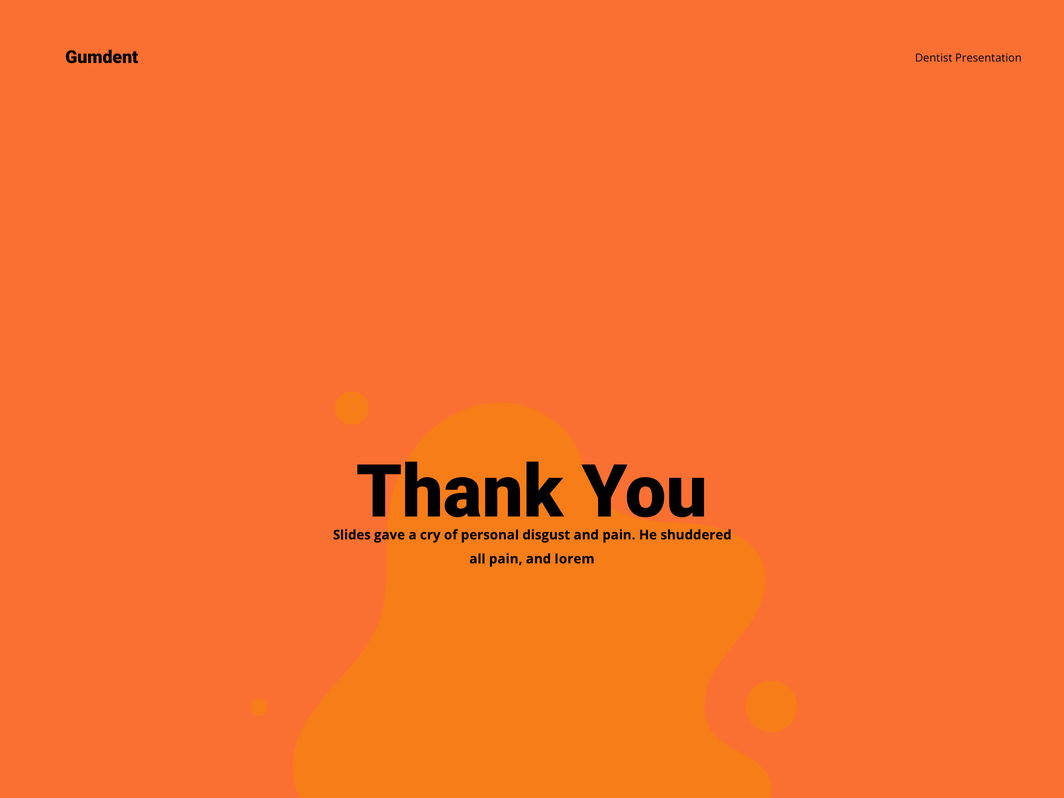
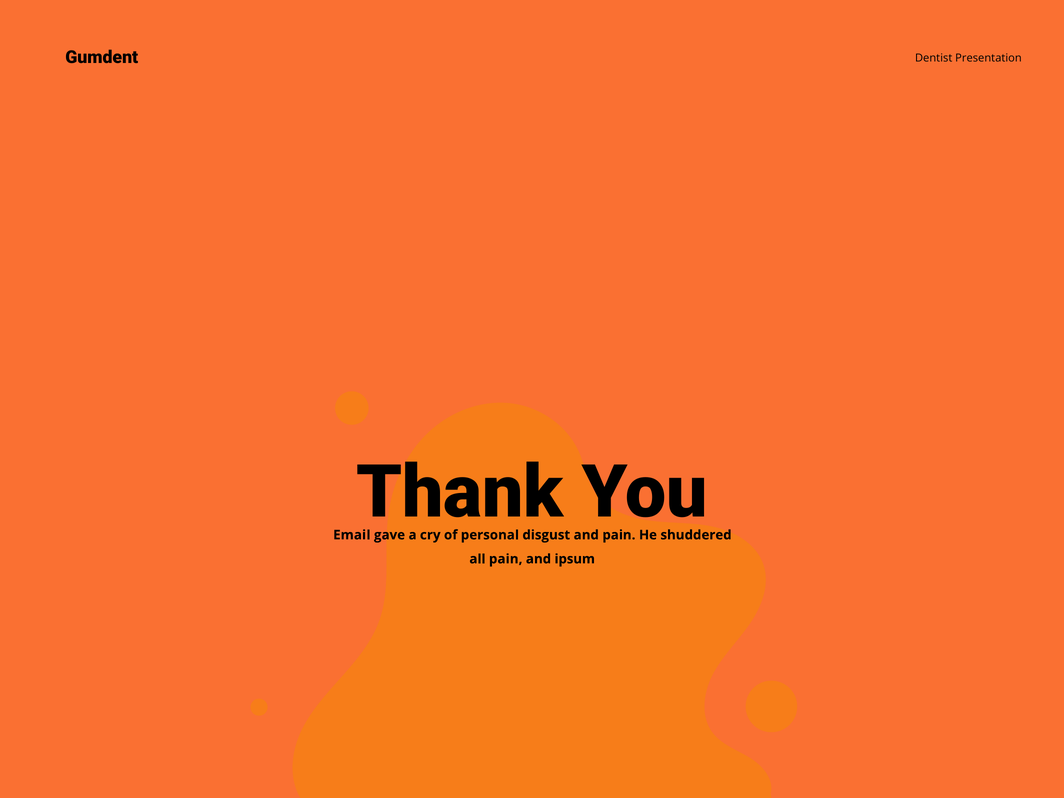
Slides: Slides -> Email
lorem: lorem -> ipsum
